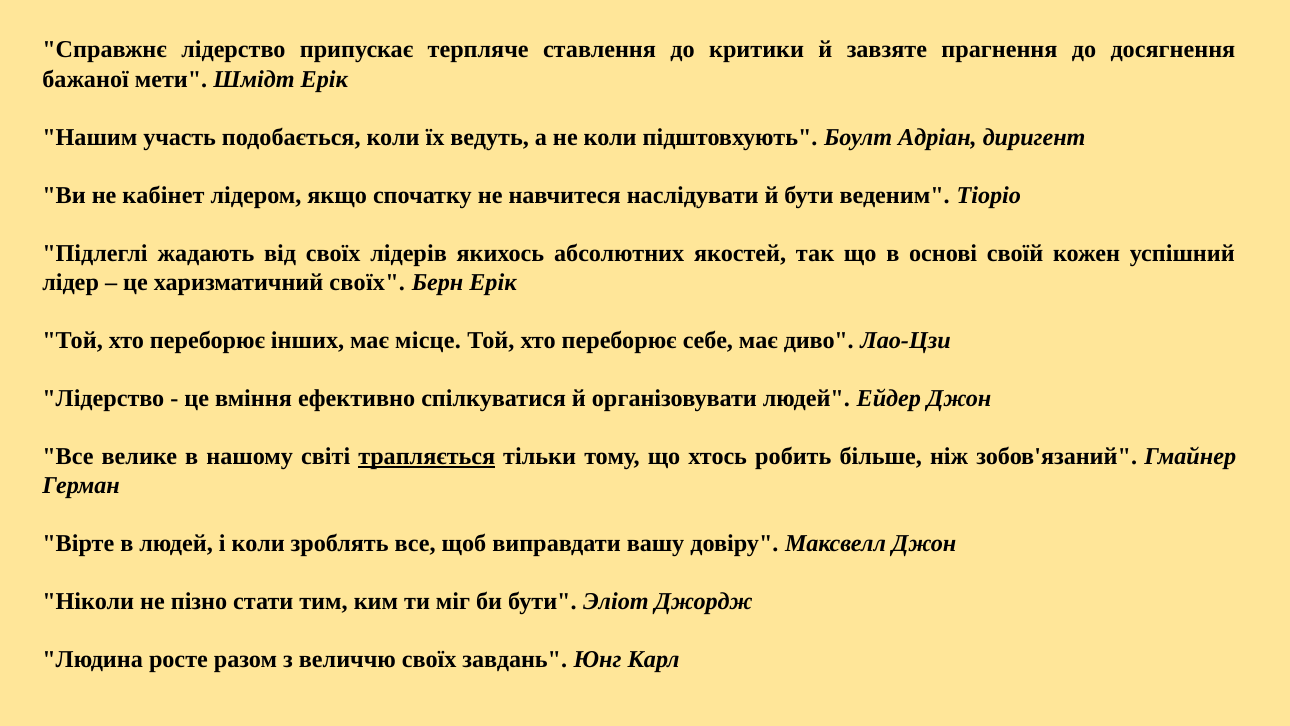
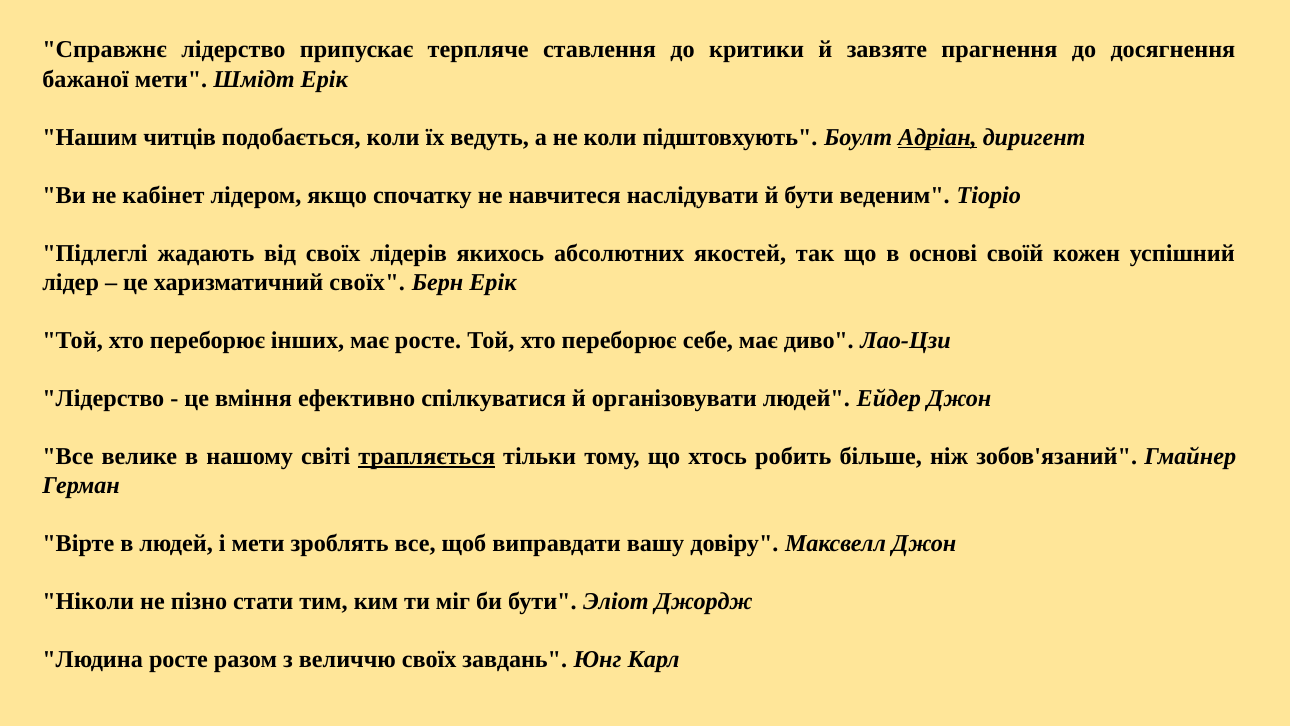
участь: участь -> читців
Адріан underline: none -> present
має місце: місце -> росте
і коли: коли -> мети
